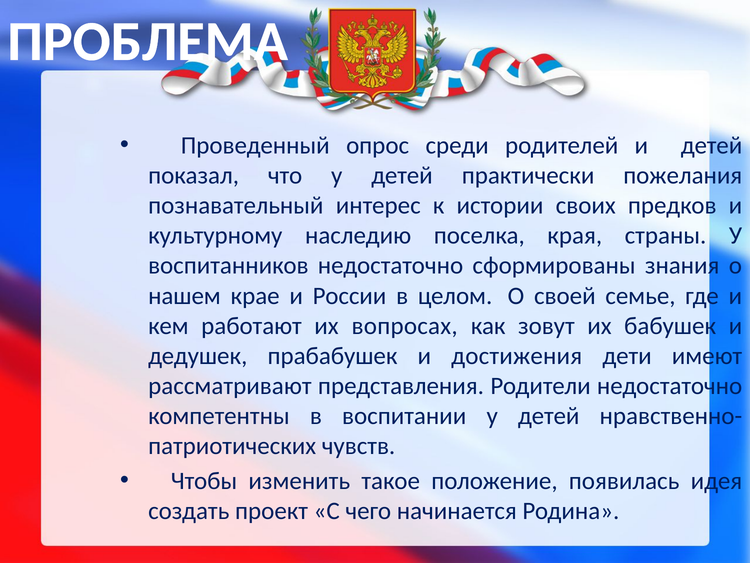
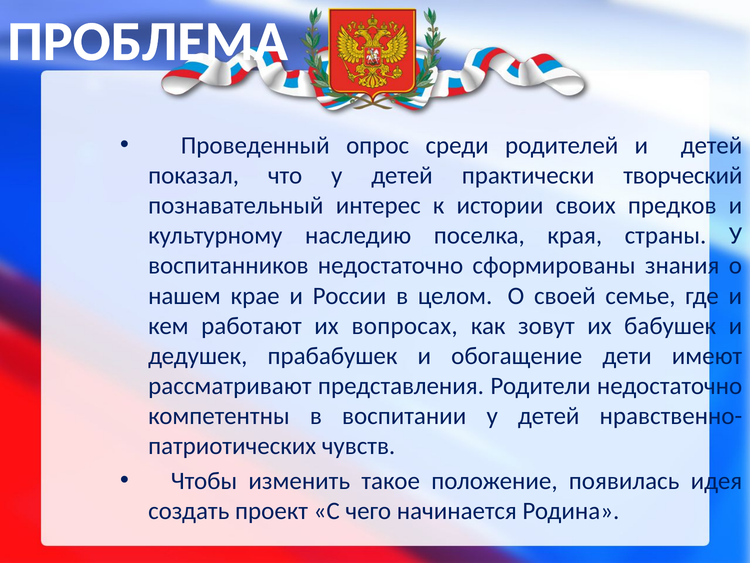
пожелания: пожелания -> творческий
достижения: достижения -> обогащение
